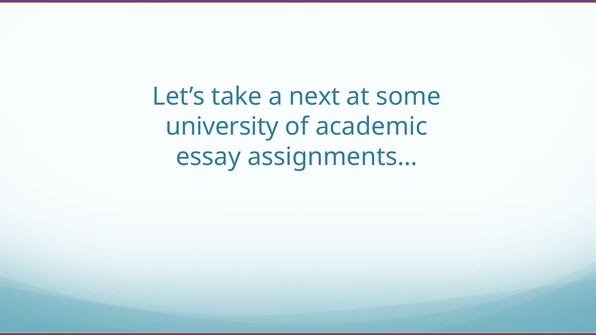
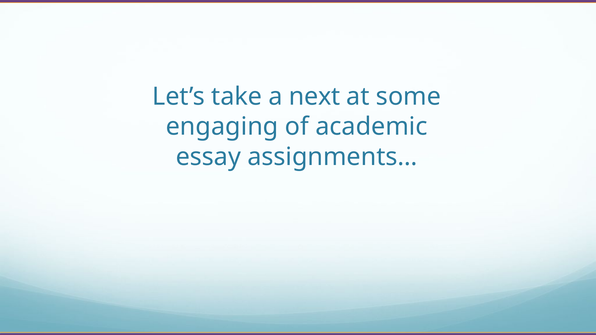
university: university -> engaging
